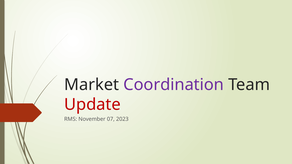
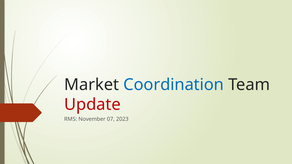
Coordination colour: purple -> blue
